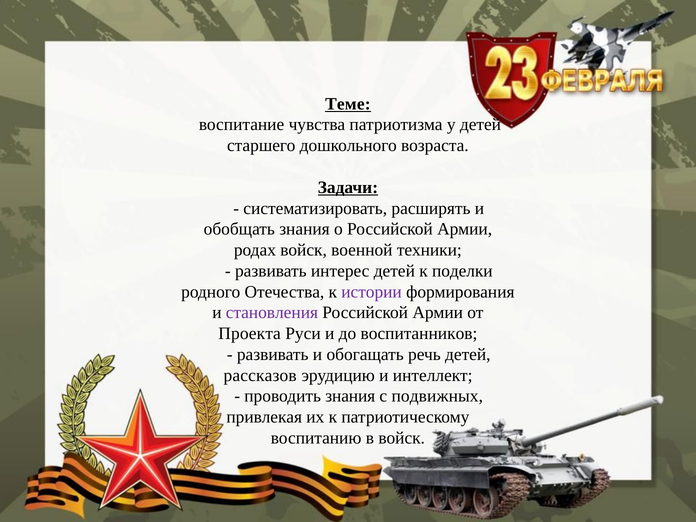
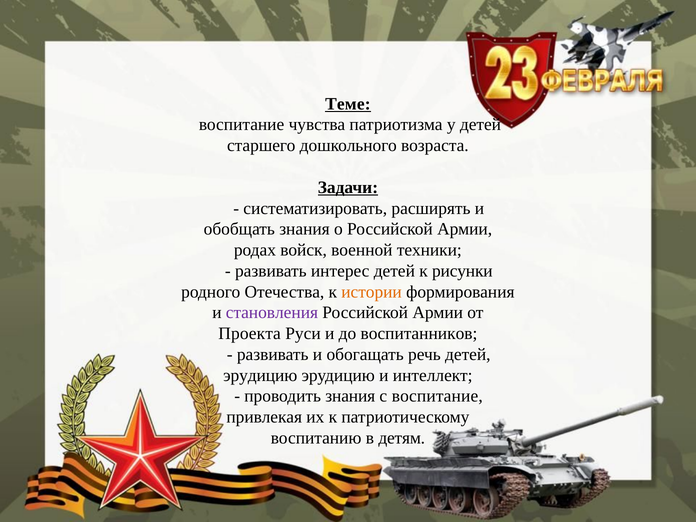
поделки: поделки -> рисунки
истории colour: purple -> orange
рассказов at (260, 375): рассказов -> эрудицию
с подвижных: подвижных -> воспитание
в войск: войск -> детям
